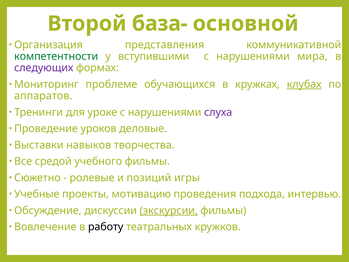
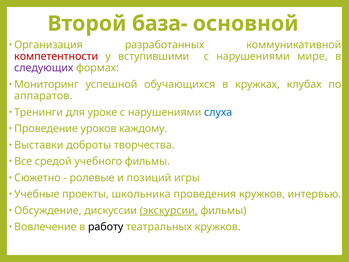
представления: представления -> разработанных
компетентности colour: green -> red
мира: мира -> мире
проблеме: проблеме -> успешной
клубах underline: present -> none
слуха colour: purple -> blue
деловые: деловые -> каждому
навыков: навыков -> доброты
мотивацию: мотивацию -> школьника
проведения подхода: подхода -> кружков
